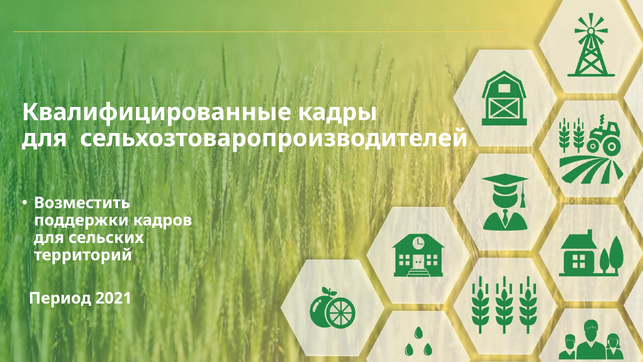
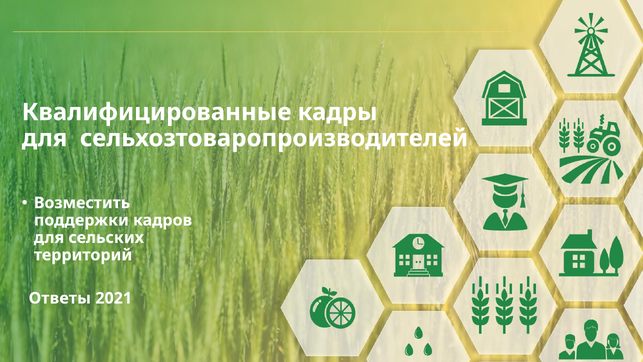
Период: Период -> Ответы
